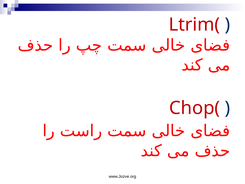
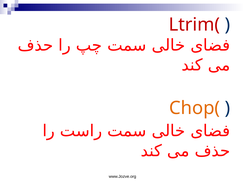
Chop( colour: red -> orange
